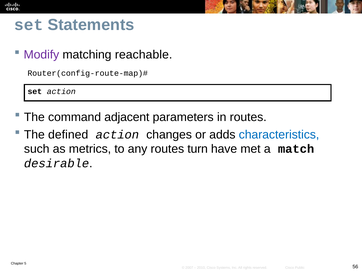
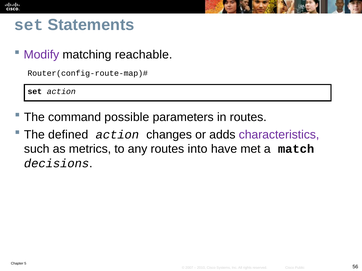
adjacent: adjacent -> possible
characteristics colour: blue -> purple
turn: turn -> into
desirable: desirable -> decisions
